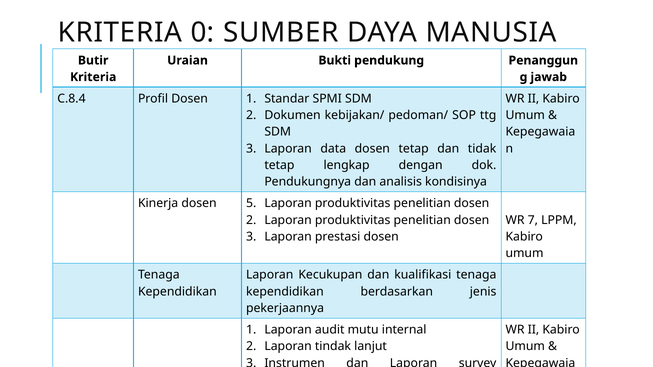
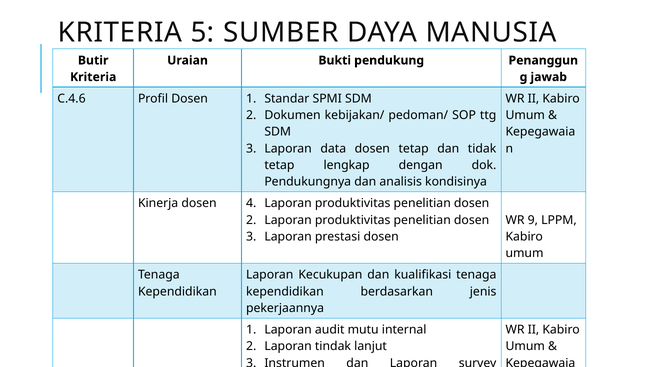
0: 0 -> 5
C.8.4: C.8.4 -> C.4.6
5: 5 -> 4
7: 7 -> 9
